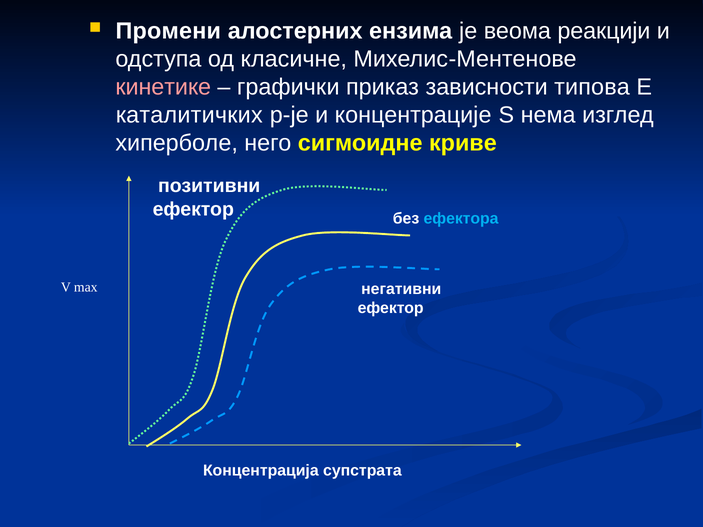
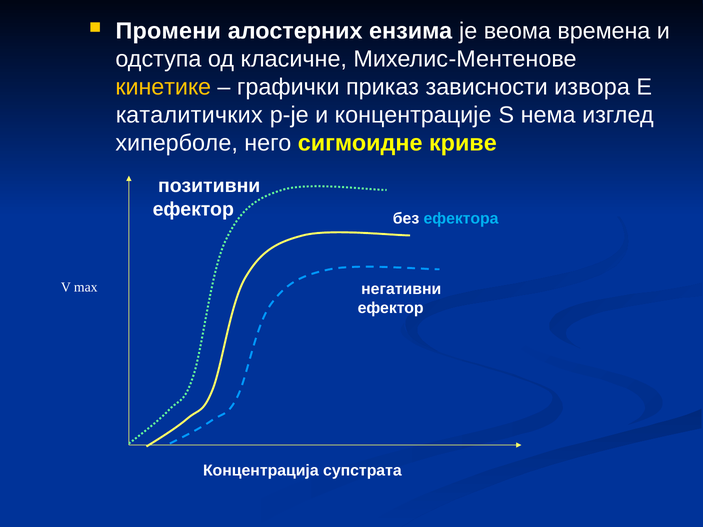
реакцији: реакцији -> времена
кинетике colour: pink -> yellow
типова: типова -> извора
